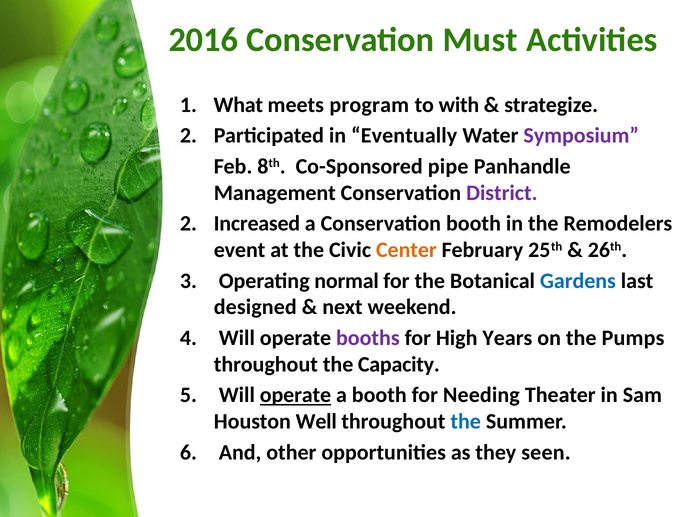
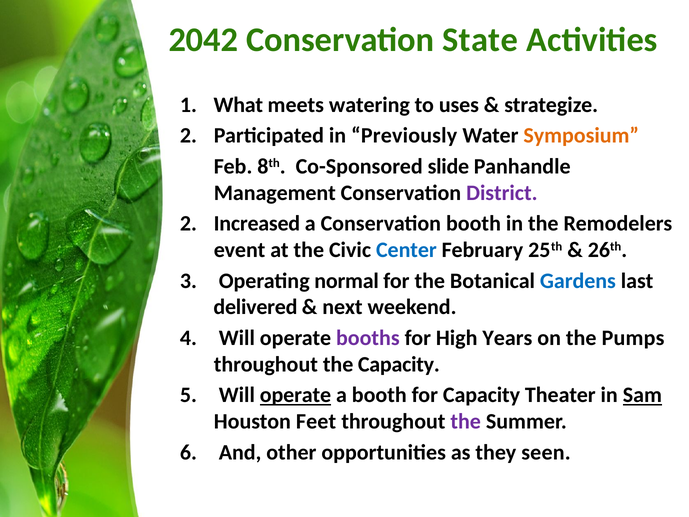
2016: 2016 -> 2042
Must: Must -> State
program: program -> watering
with: with -> uses
Eventually: Eventually -> Previously
Symposium colour: purple -> orange
pipe: pipe -> slide
Center colour: orange -> blue
designed: designed -> delivered
for Needing: Needing -> Capacity
Sam underline: none -> present
Well: Well -> Feet
the at (466, 421) colour: blue -> purple
